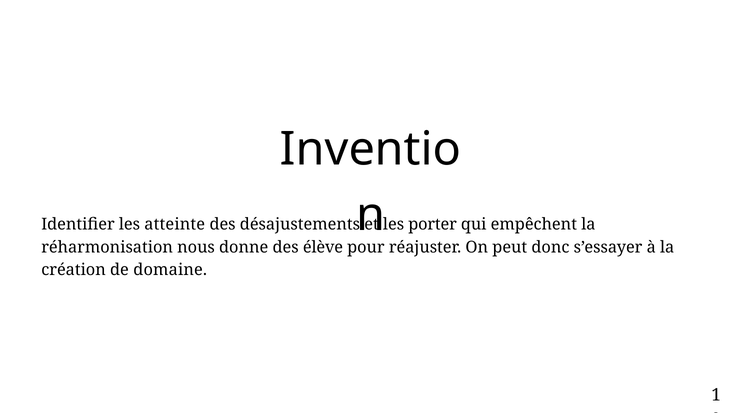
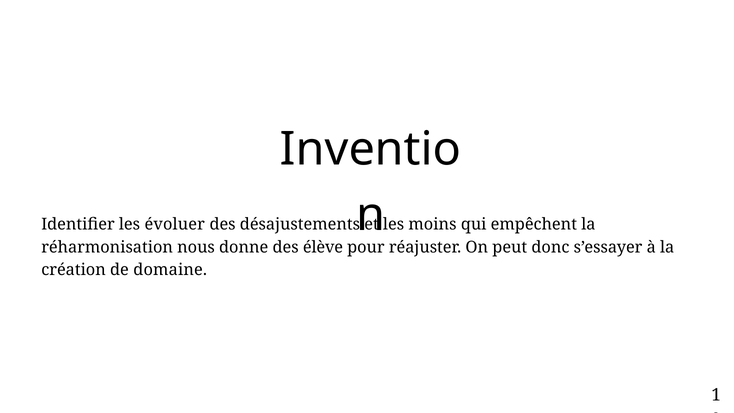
atteinte: atteinte -> évoluer
porter: porter -> moins
